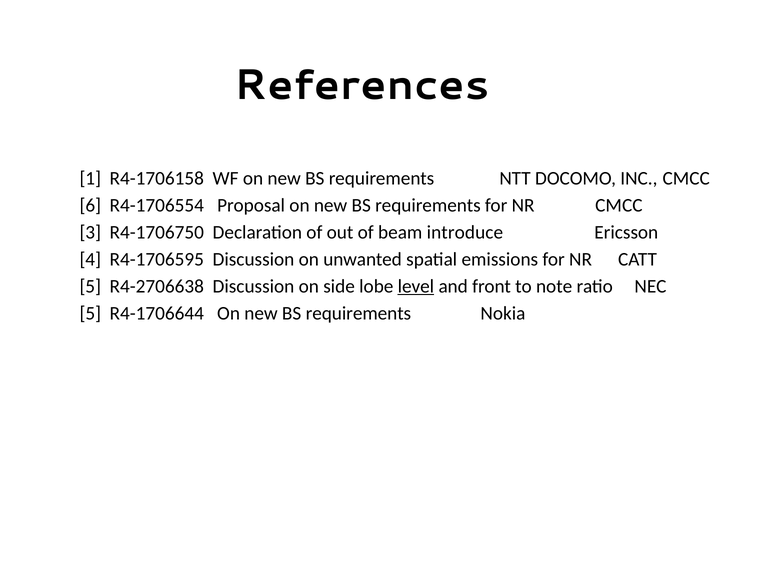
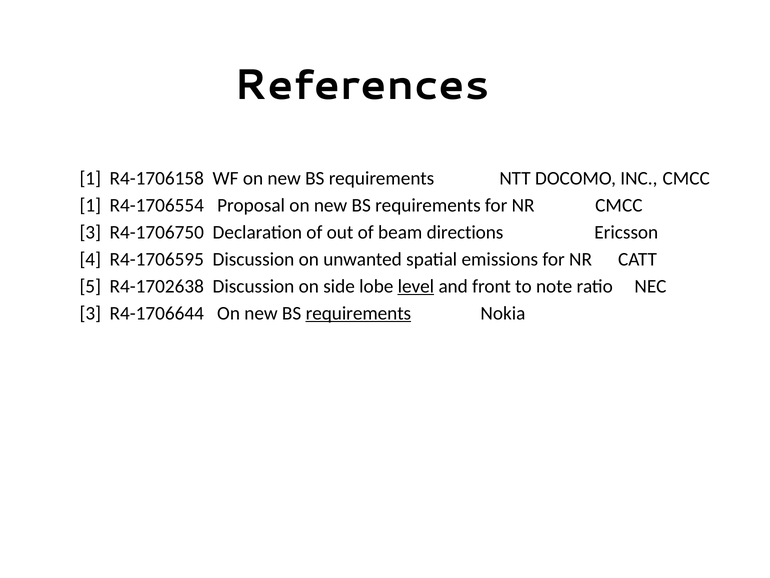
6 at (90, 205): 6 -> 1
introduce: introduce -> directions
R4-2706638: R4-2706638 -> R4-1702638
5 at (90, 313): 5 -> 3
requirements at (358, 313) underline: none -> present
